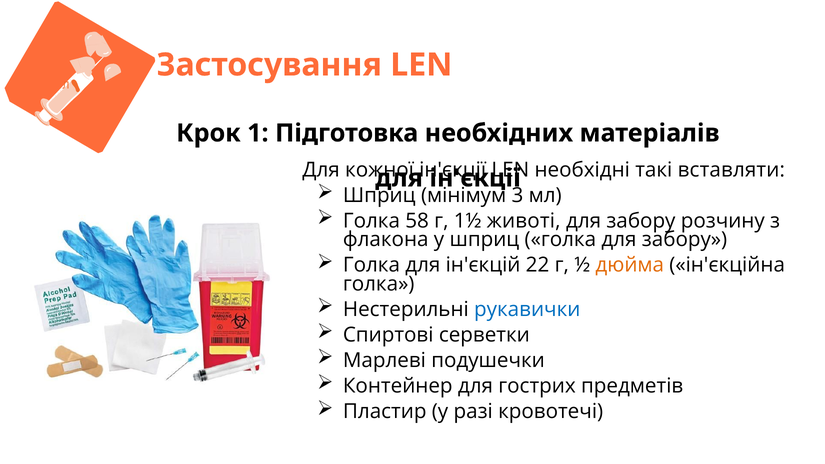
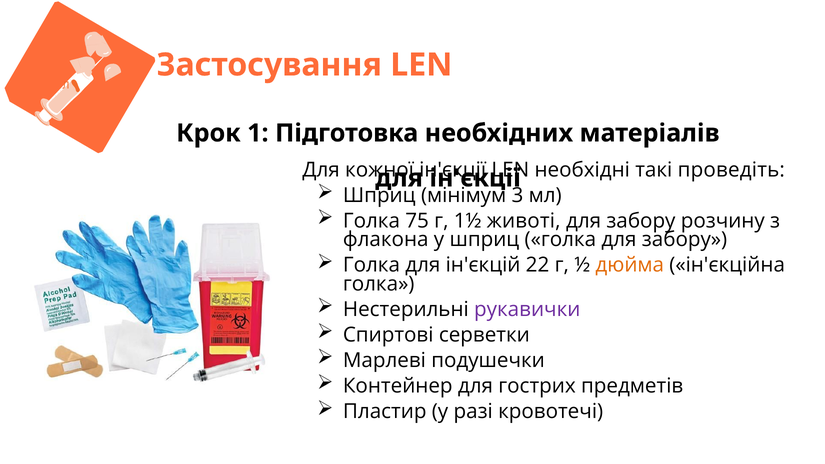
вставляти: вставляти -> проведіть
58: 58 -> 75
рукавички colour: blue -> purple
